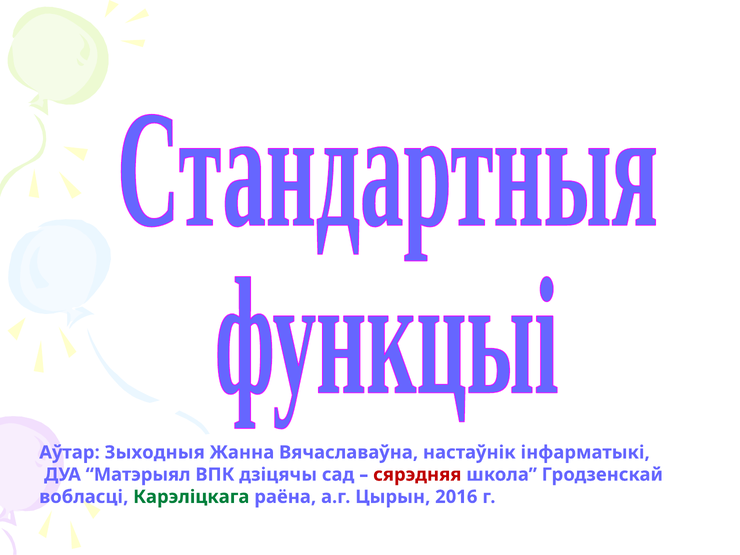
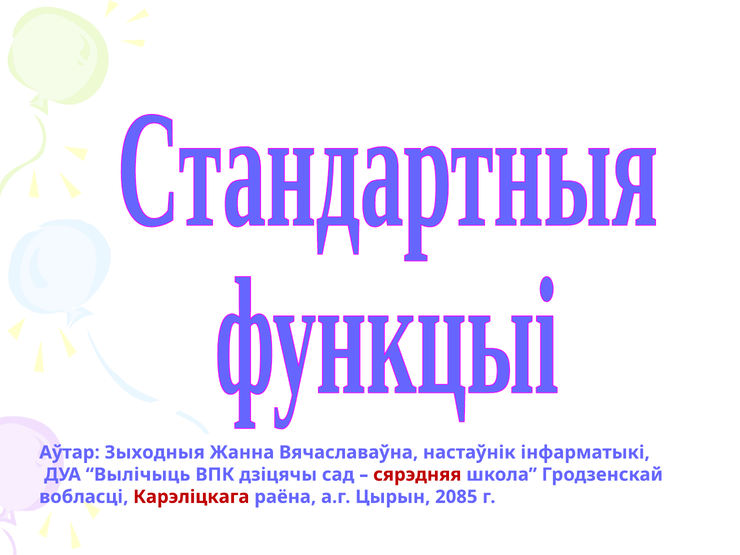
Матэрыял: Матэрыял -> Вылічыць
Карэліцкага colour: green -> red
2016: 2016 -> 2085
